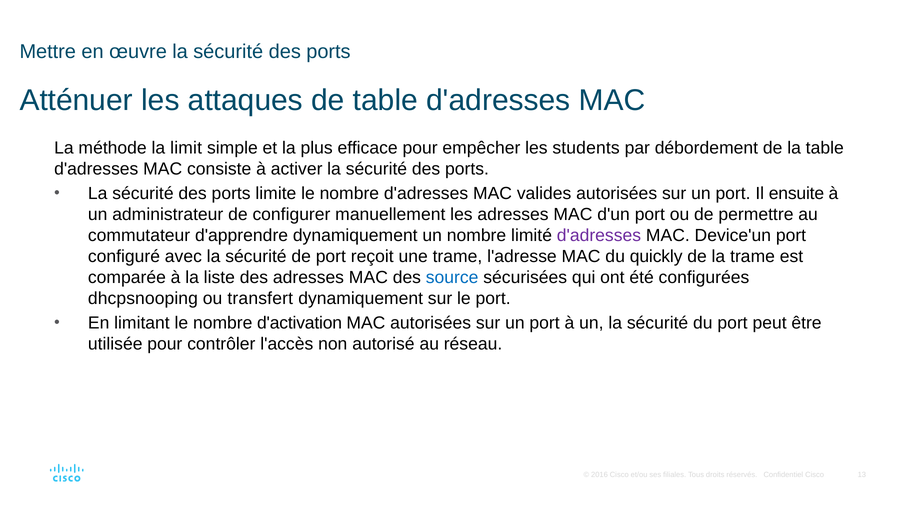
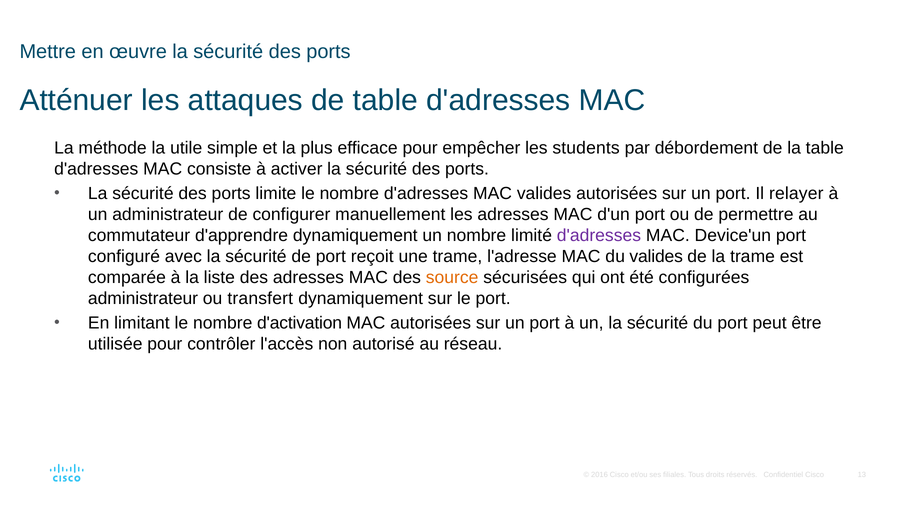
limit: limit -> utile
ensuite: ensuite -> relayer
du quickly: quickly -> valides
source colour: blue -> orange
dhcpsnooping at (143, 299): dhcpsnooping -> administrateur
